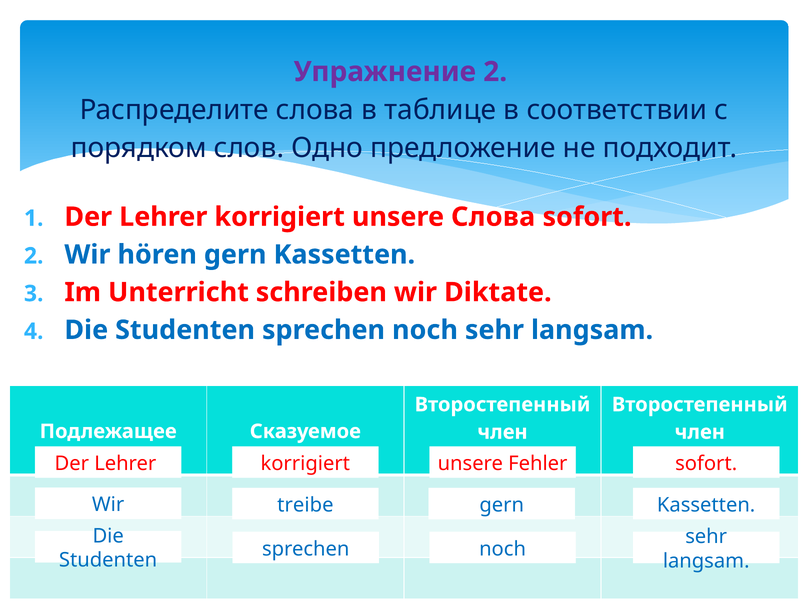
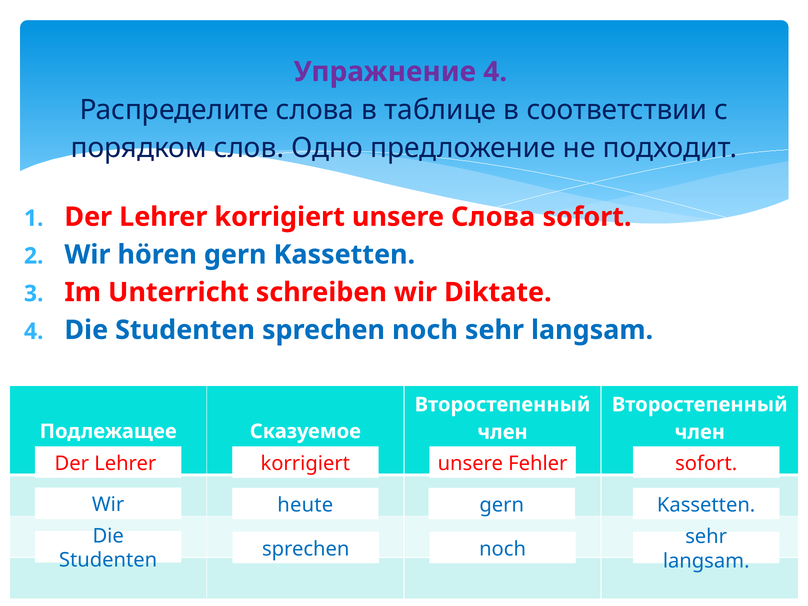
Упражнение 2: 2 -> 4
treibe: treibe -> heute
